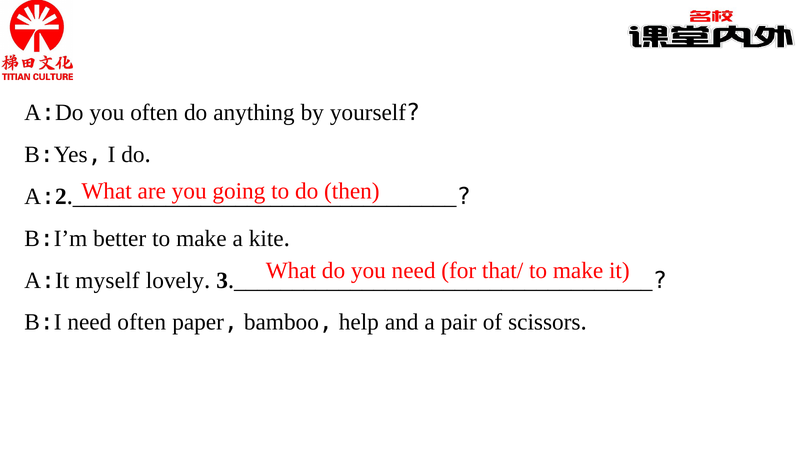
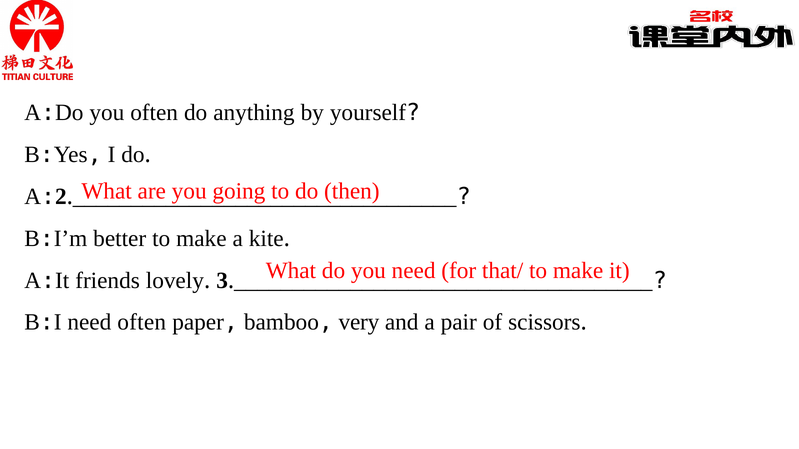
myself: myself -> friends
help: help -> very
